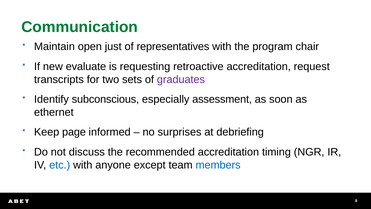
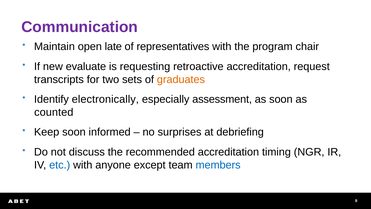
Communication colour: green -> purple
just: just -> late
graduates colour: purple -> orange
subconscious: subconscious -> electronically
ethernet: ethernet -> counted
Keep page: page -> soon
